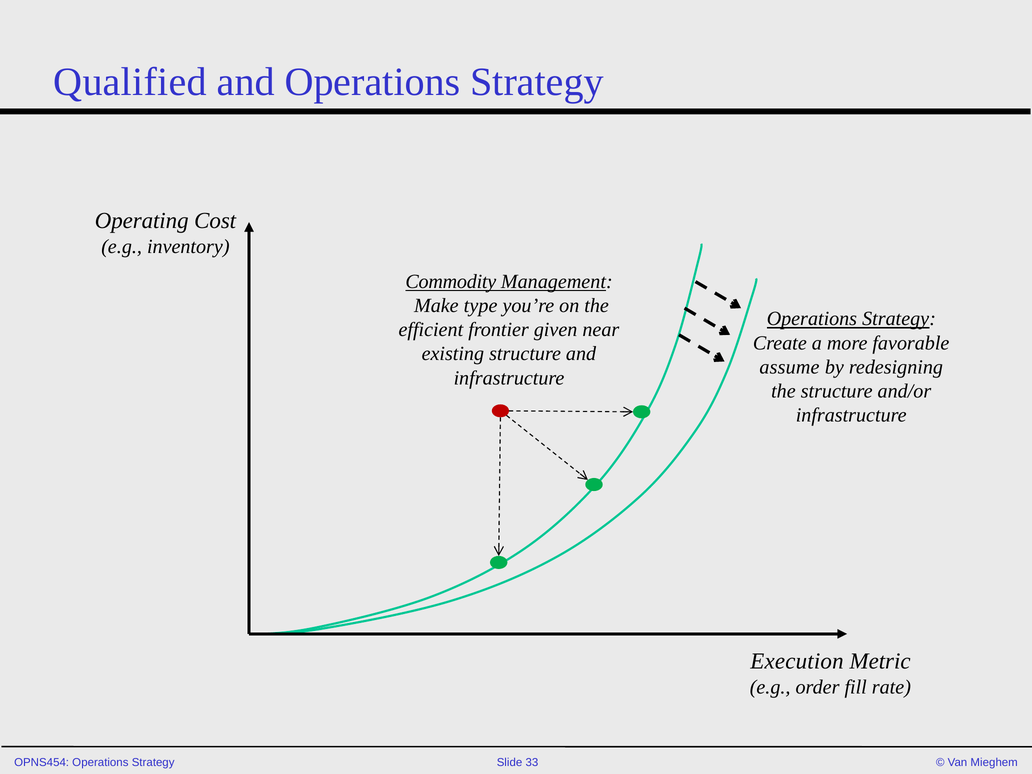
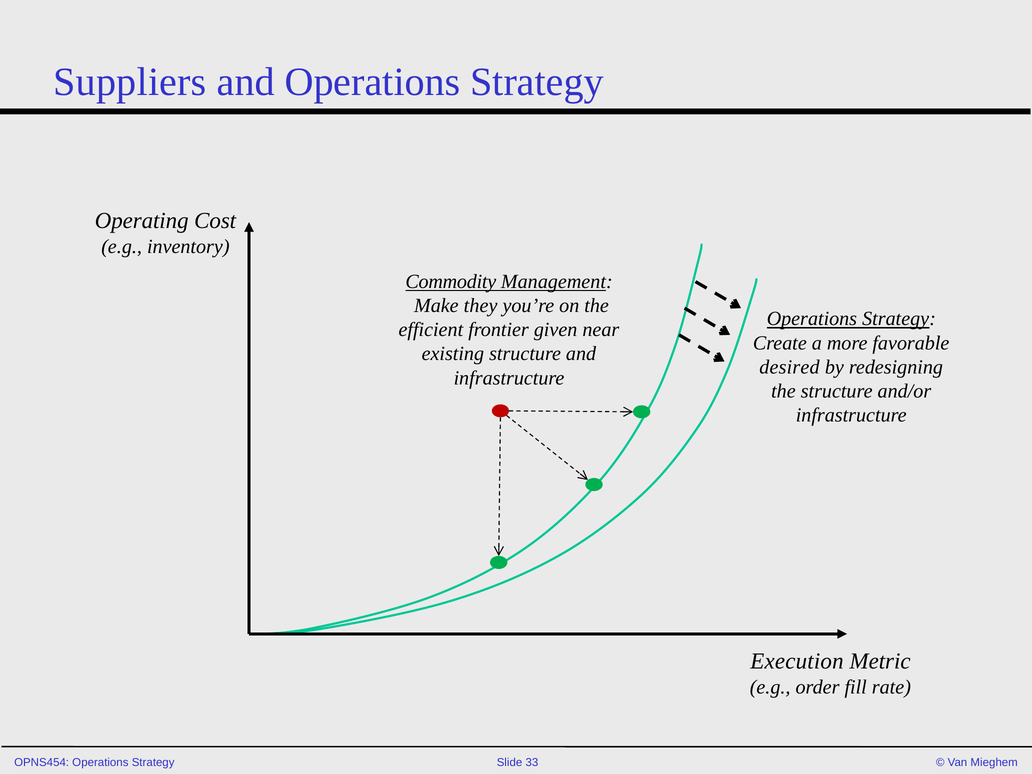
Qualified: Qualified -> Suppliers
type: type -> they
assume: assume -> desired
